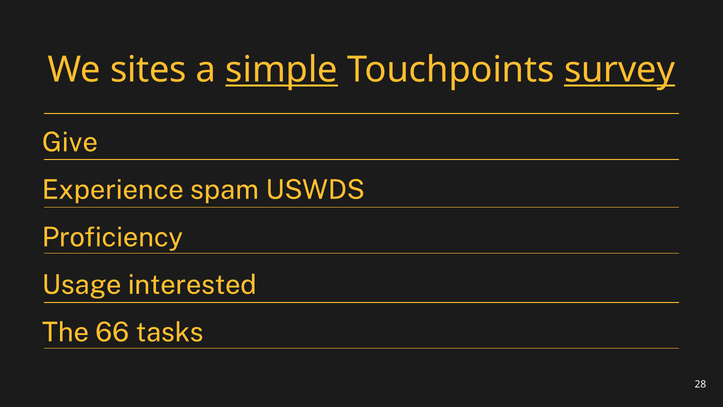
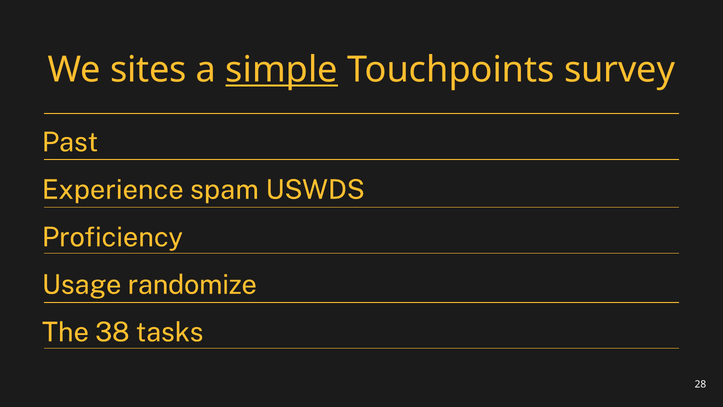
survey underline: present -> none
Give: Give -> Past
interested: interested -> randomize
66: 66 -> 38
